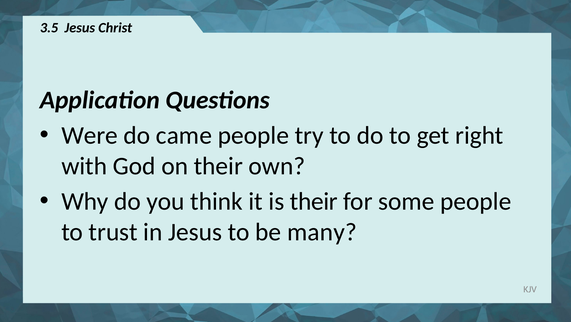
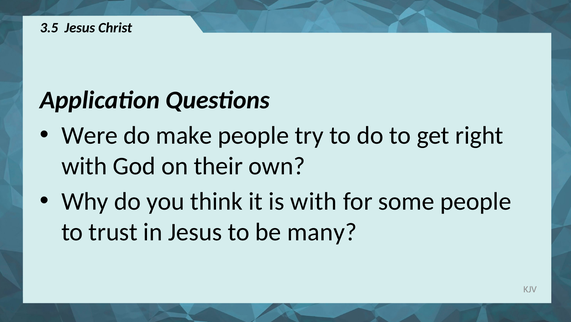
came: came -> make
is their: their -> with
